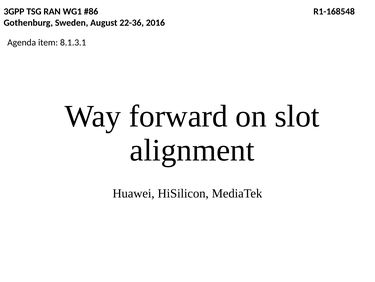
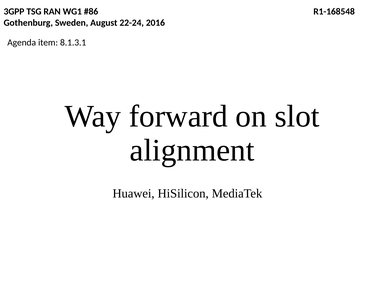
22-36: 22-36 -> 22-24
